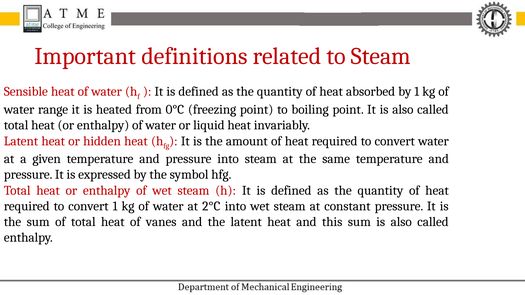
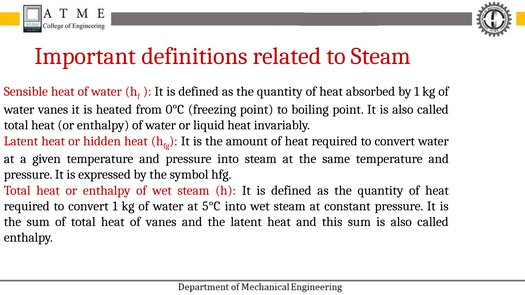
water range: range -> vanes
2°C: 2°C -> 5°C
